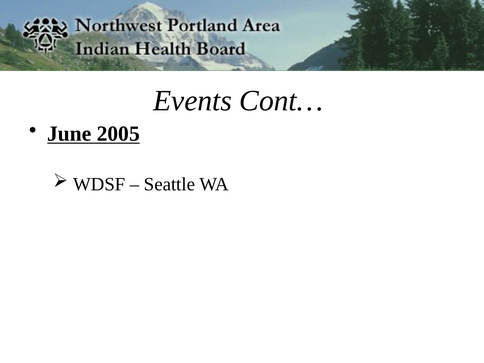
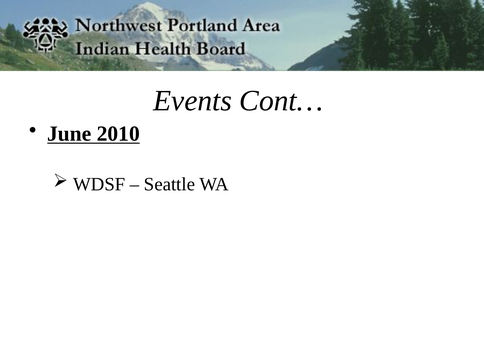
2005: 2005 -> 2010
